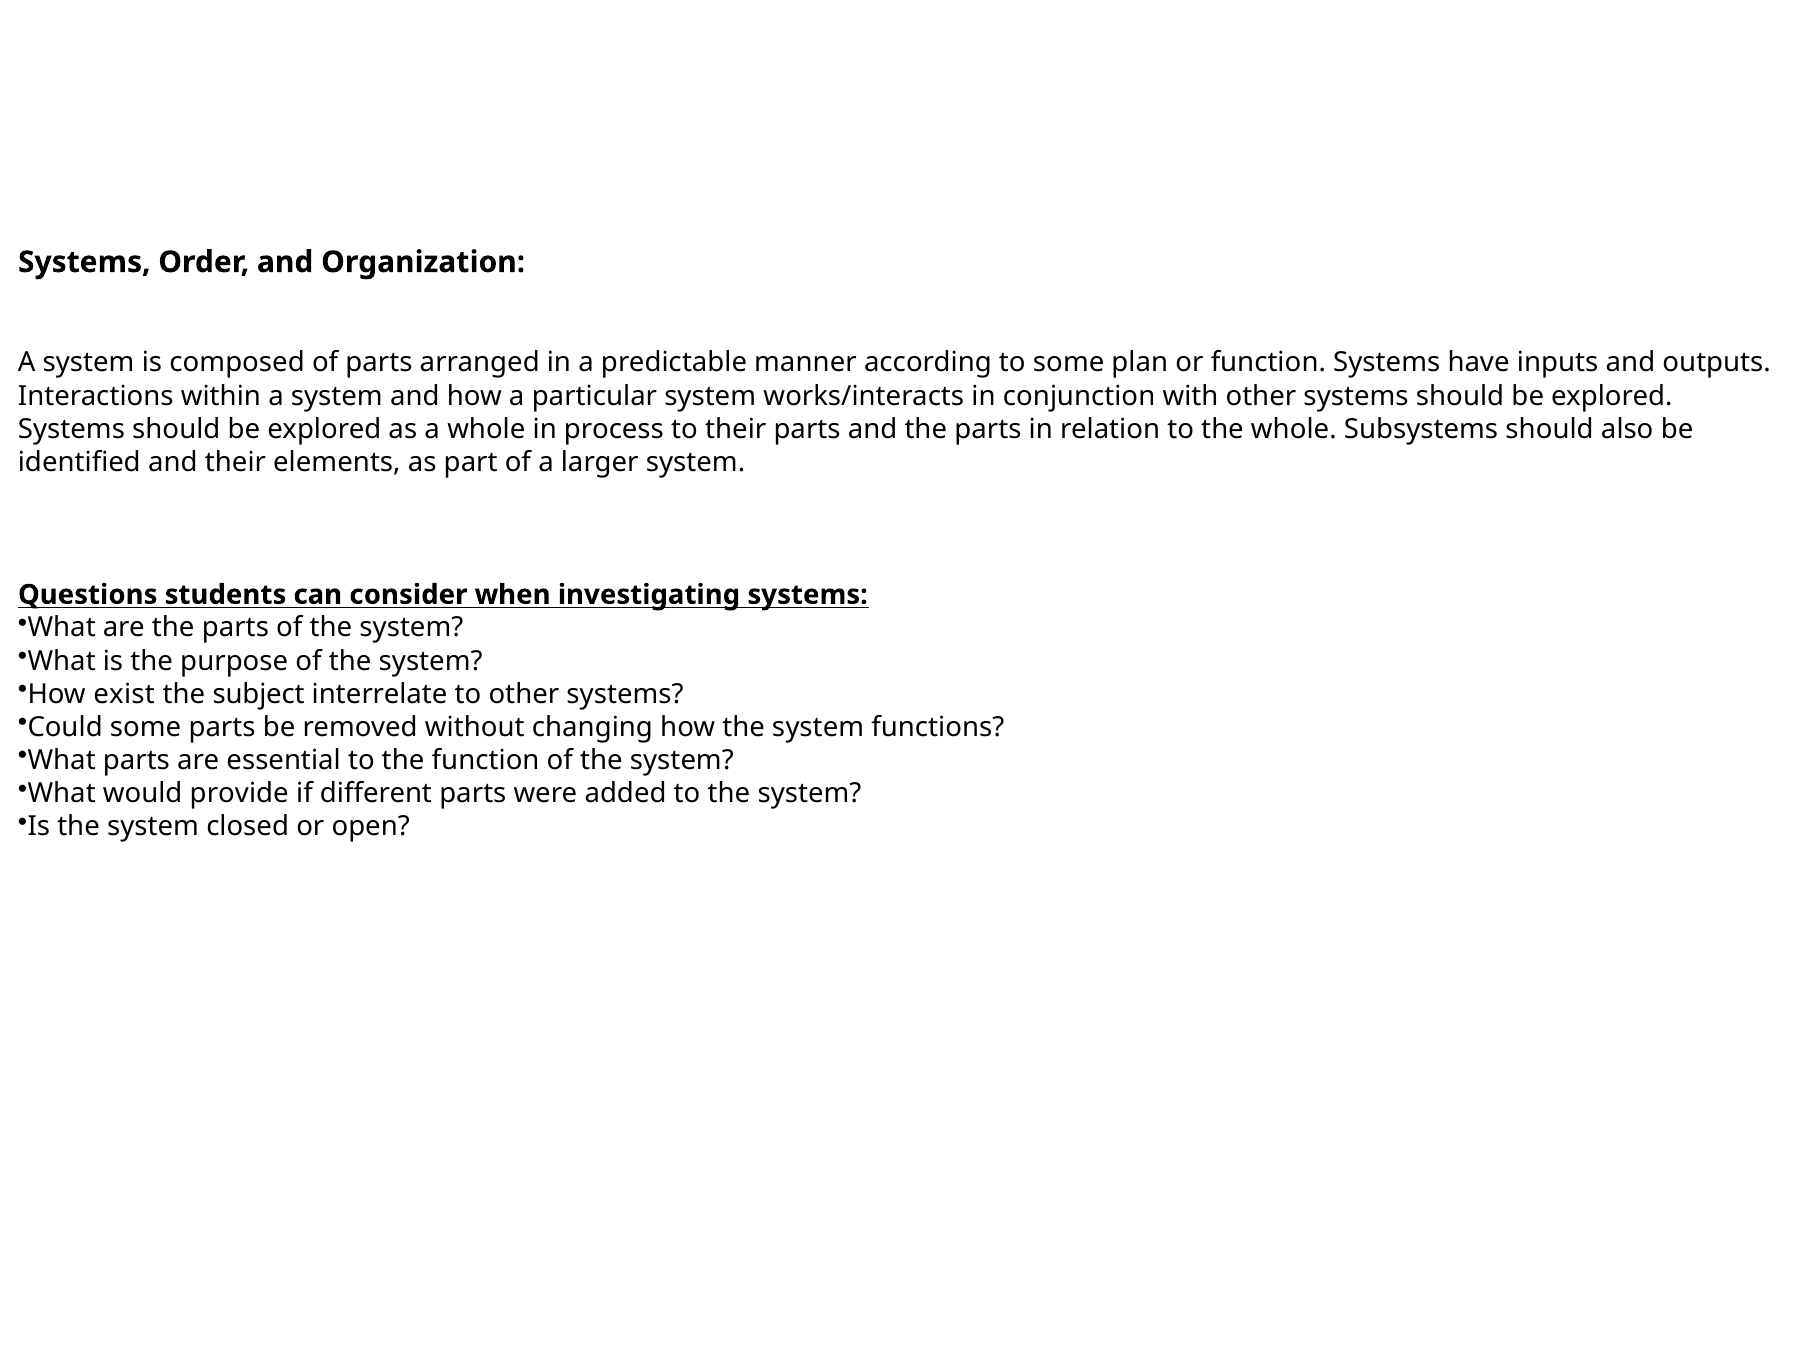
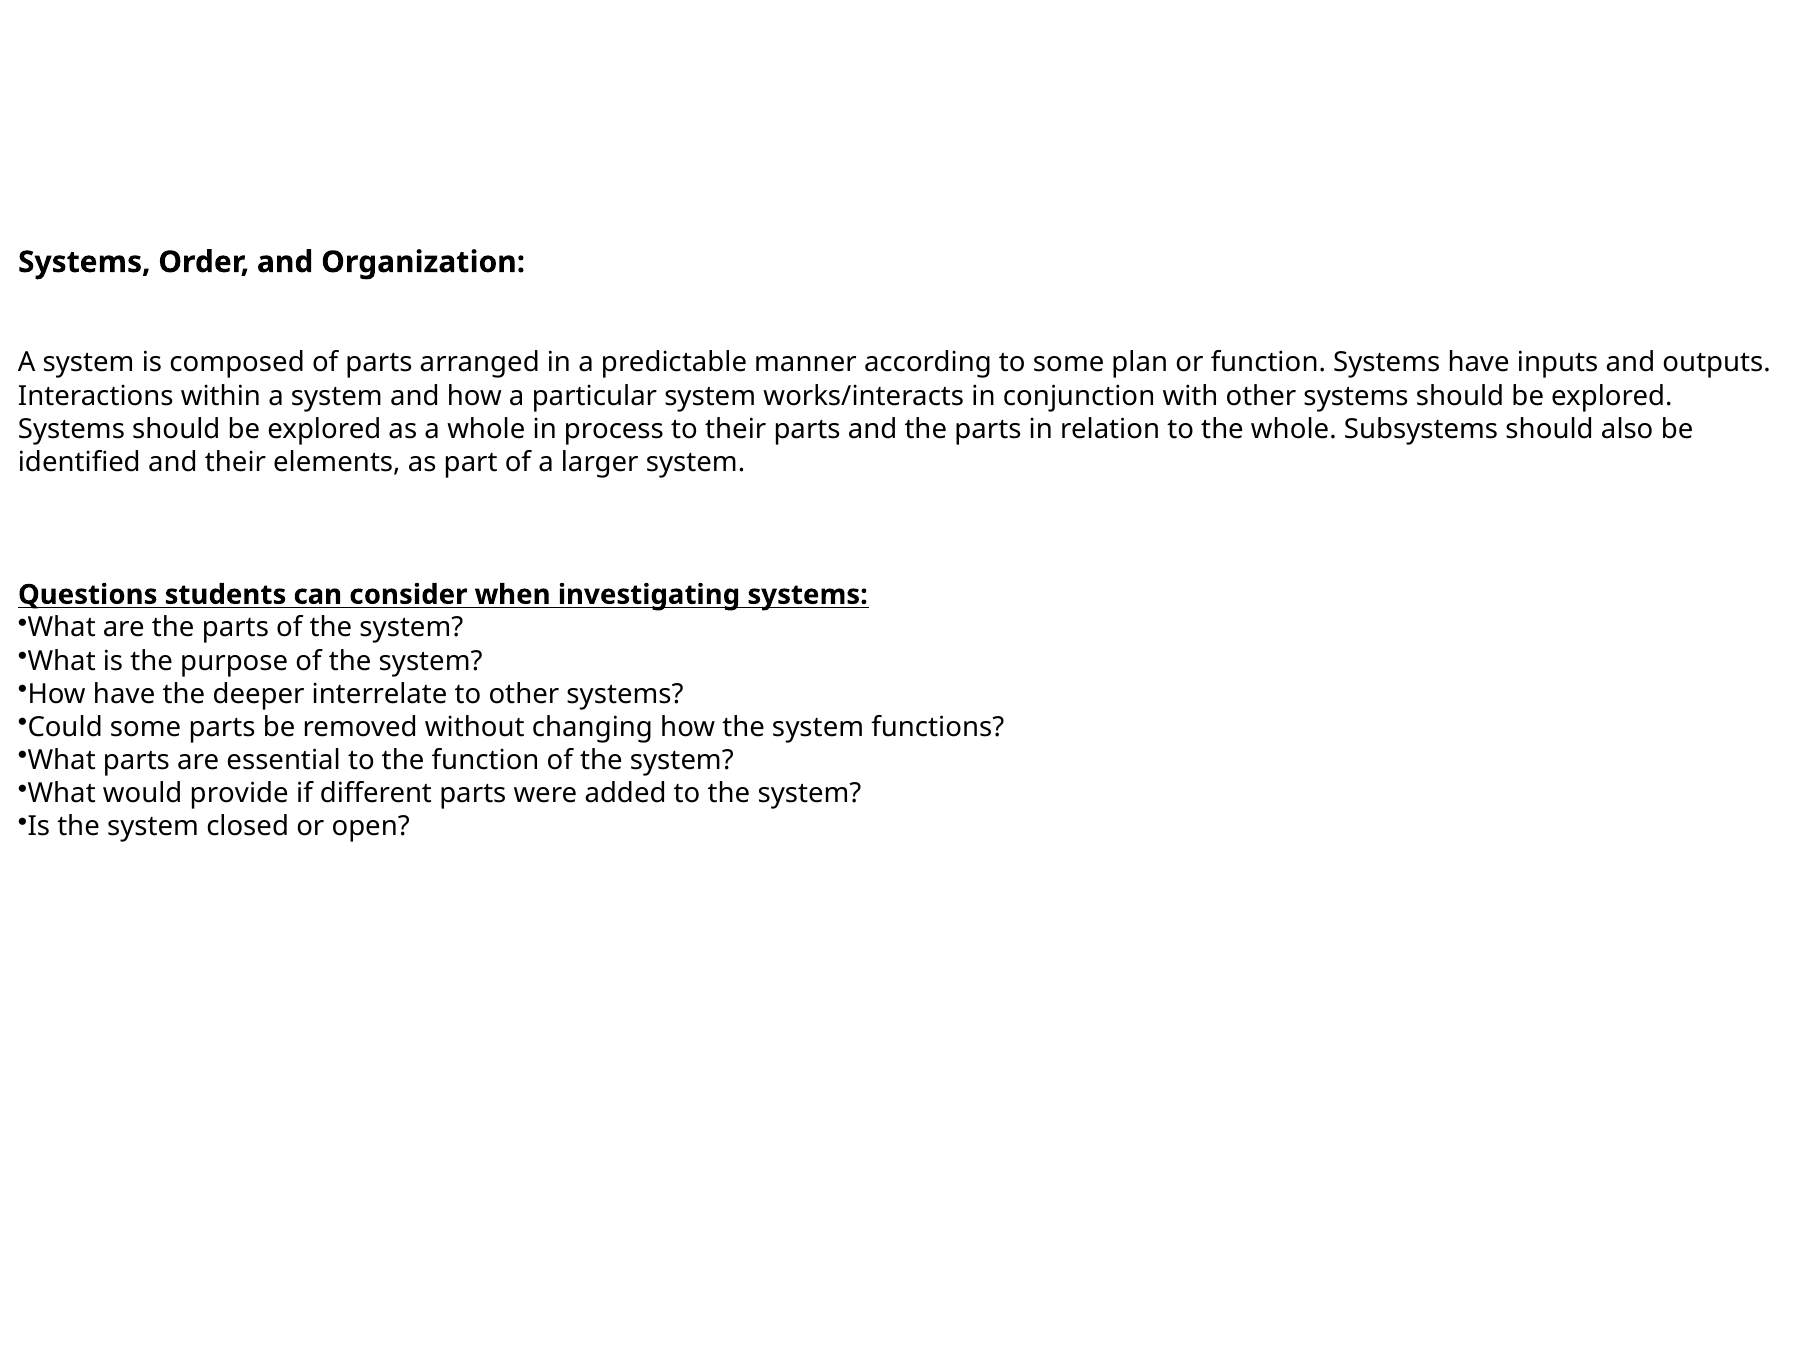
How exist: exist -> have
subject: subject -> deeper
